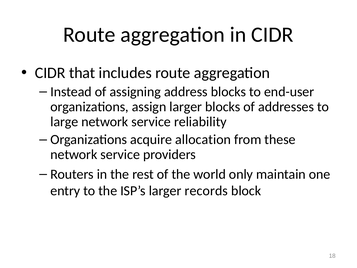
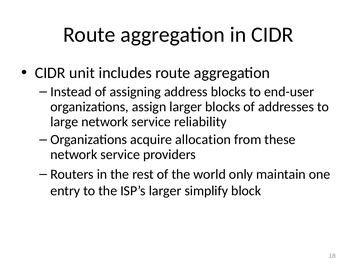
that: that -> unit
records: records -> simplify
